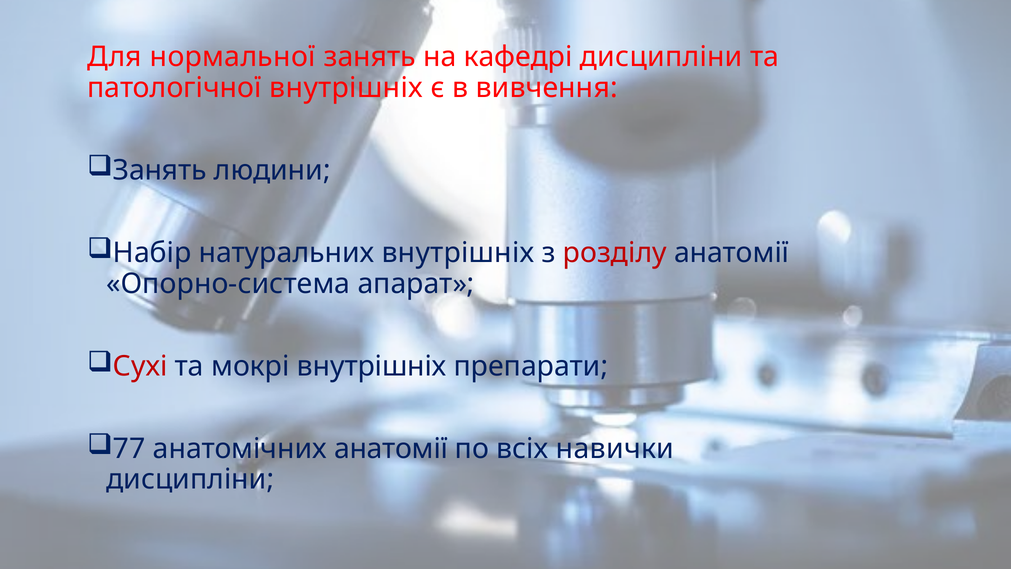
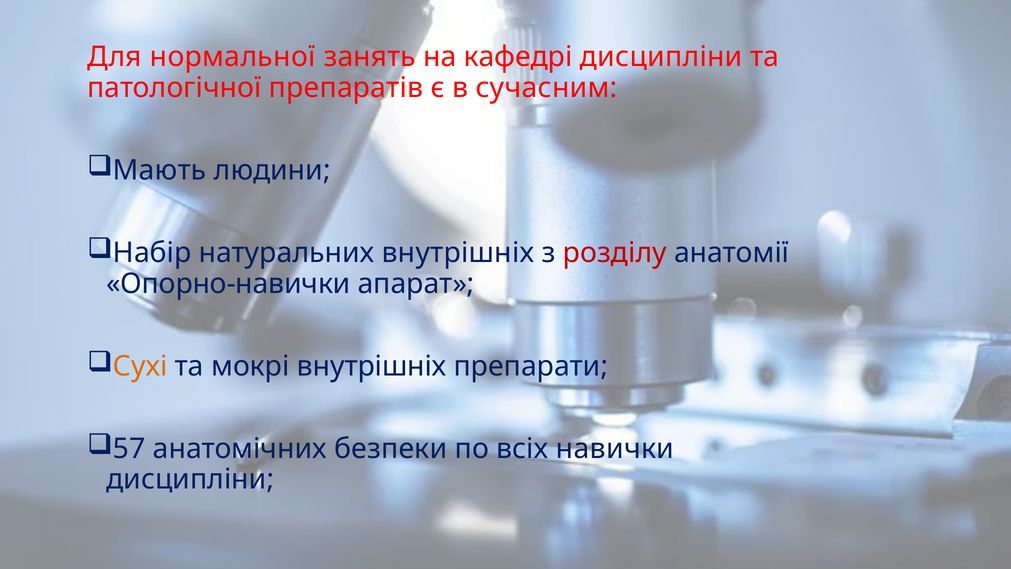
патологічної внутрішніх: внутрішніх -> препаратів
вивчення: вивчення -> сучасним
Занять at (160, 170): Занять -> Мають
Опорно-система: Опорно-система -> Опорно-навички
Сухі colour: red -> orange
77: 77 -> 57
анатомічних анатомії: анатомії -> безпеки
